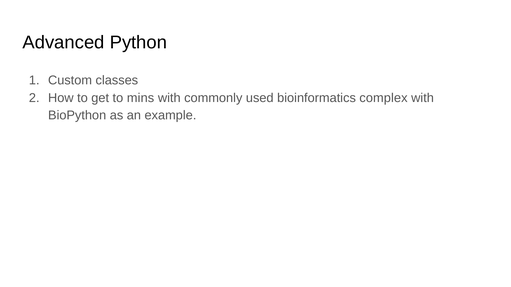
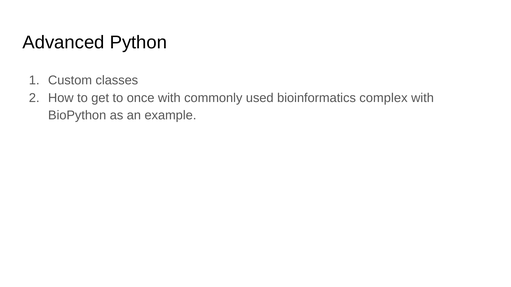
mins: mins -> once
